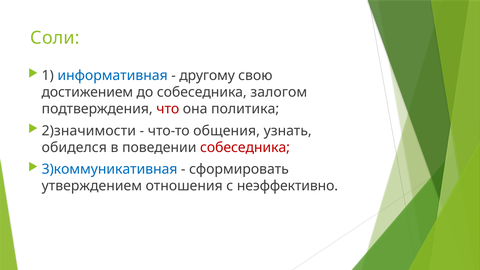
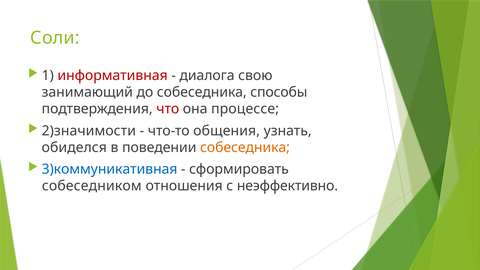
информативная colour: blue -> red
другому: другому -> диалога
достижением: достижением -> занимающий
залогом: залогом -> способы
политика: политика -> процессе
собеседника at (245, 147) colour: red -> orange
утверждением: утверждением -> собеседником
